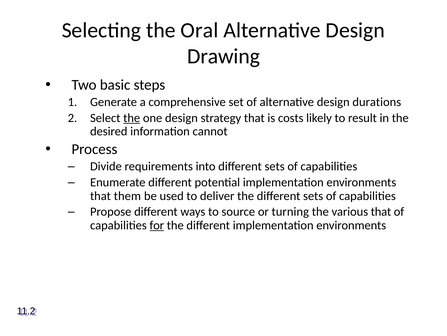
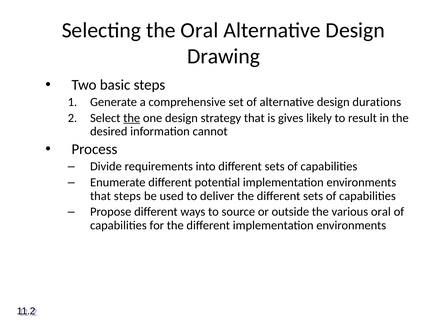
costs: costs -> gives
that them: them -> steps
turning: turning -> outside
various that: that -> oral
for underline: present -> none
